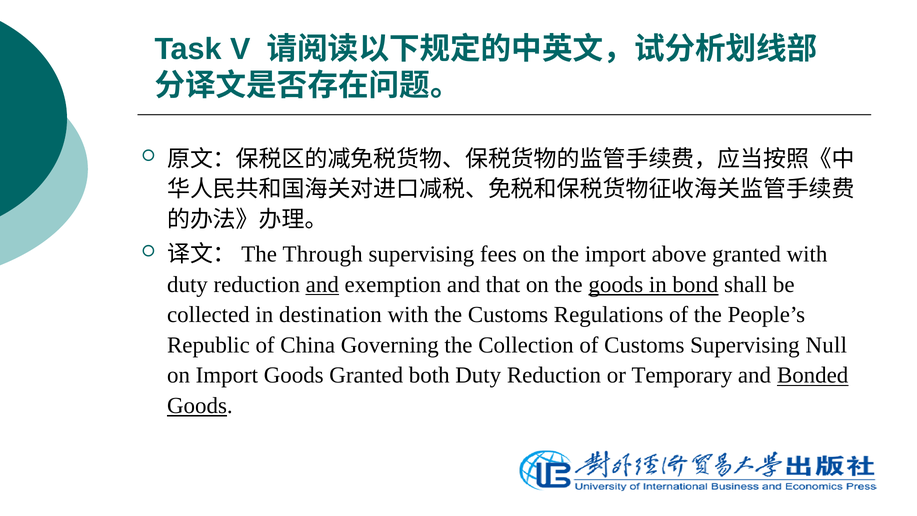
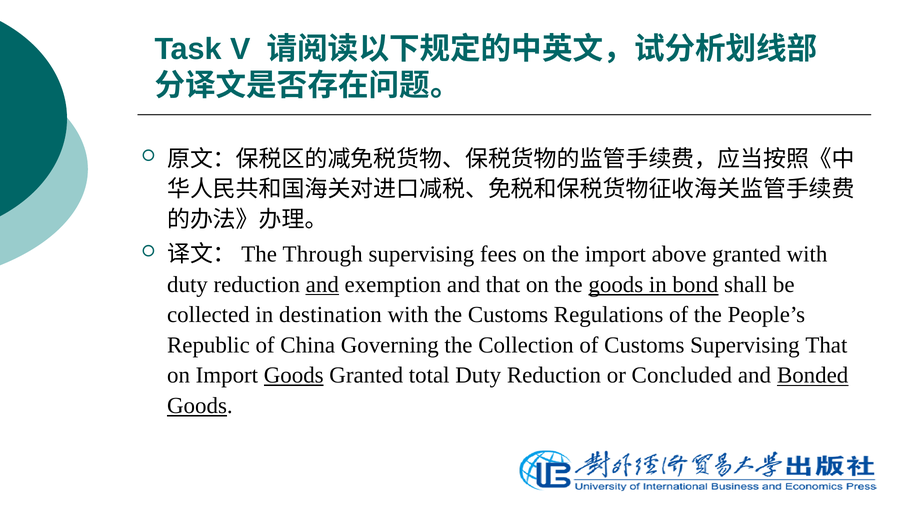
Supervising Null: Null -> That
Goods at (294, 375) underline: none -> present
both: both -> total
Temporary: Temporary -> Concluded
